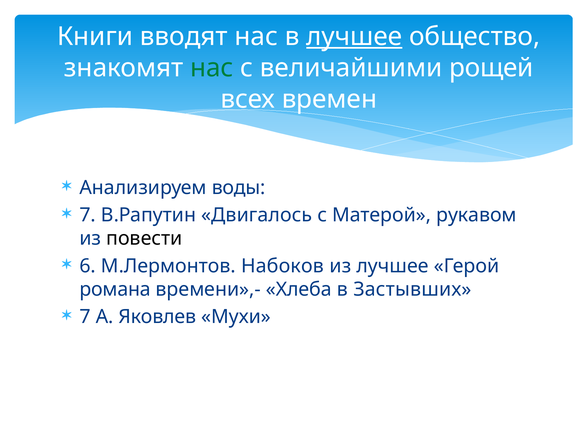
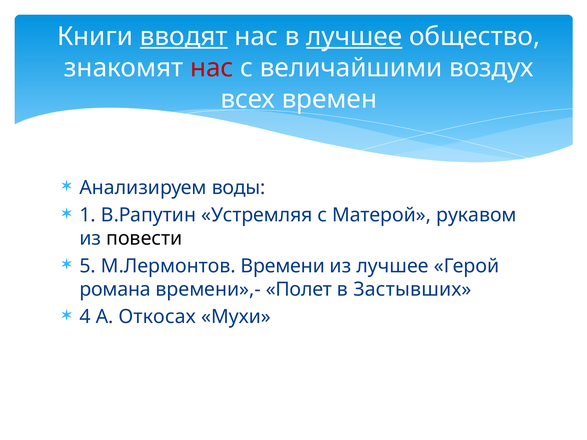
вводят underline: none -> present
нас at (212, 68) colour: green -> red
рощей: рощей -> воздух
7 at (88, 215): 7 -> 1
Двигалось: Двигалось -> Устремляя
6: 6 -> 5
Набоков: Набоков -> Времени
Хлеба: Хлеба -> Полет
7 at (85, 317): 7 -> 4
Яковлев: Яковлев -> Откосах
